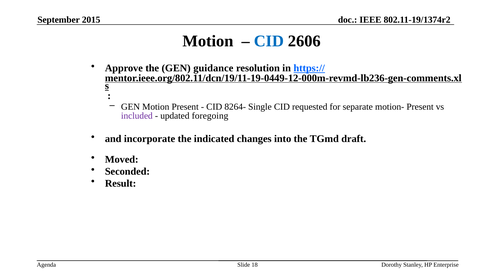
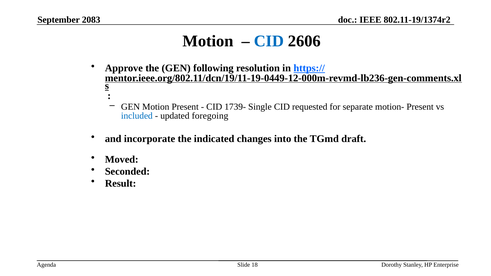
2015: 2015 -> 2083
guidance: guidance -> following
8264-: 8264- -> 1739-
included colour: purple -> blue
